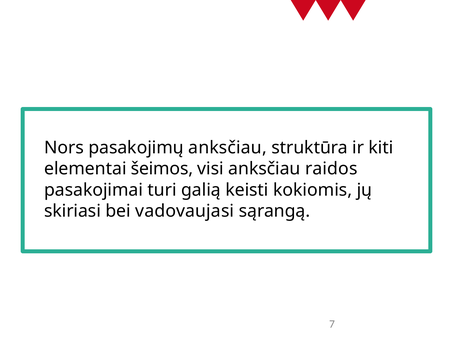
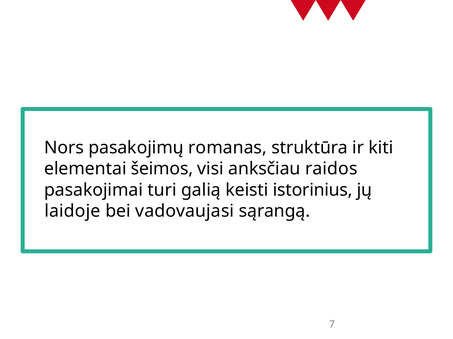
pasakojimų anksčiau: anksčiau -> romanas
kokiomis: kokiomis -> istorinius
skiriasi: skiriasi -> laidoje
